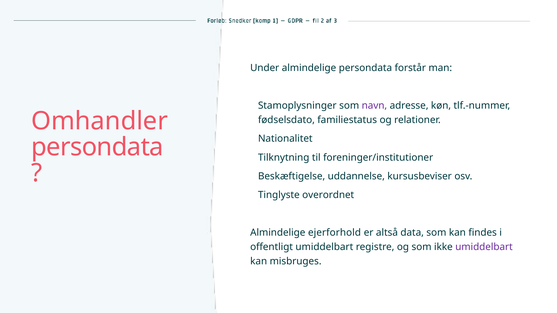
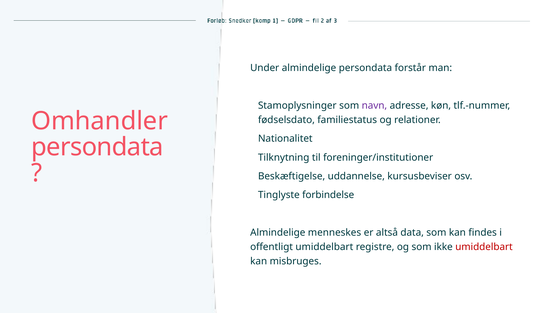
overordnet: overordnet -> forbindelse
ejerforhold: ejerforhold -> menneskes
umiddelbart at (484, 247) colour: purple -> red
